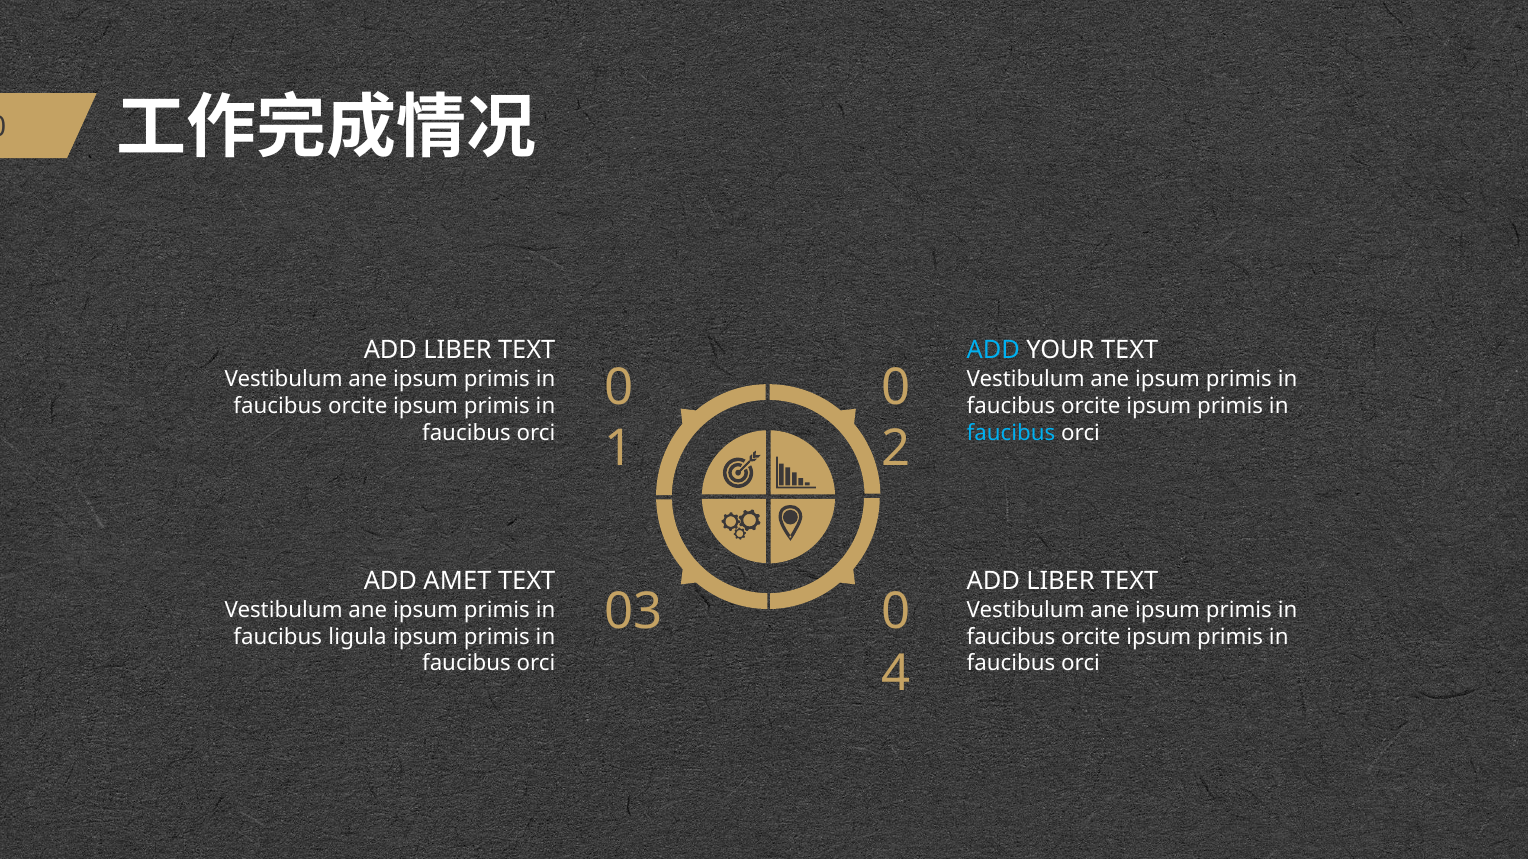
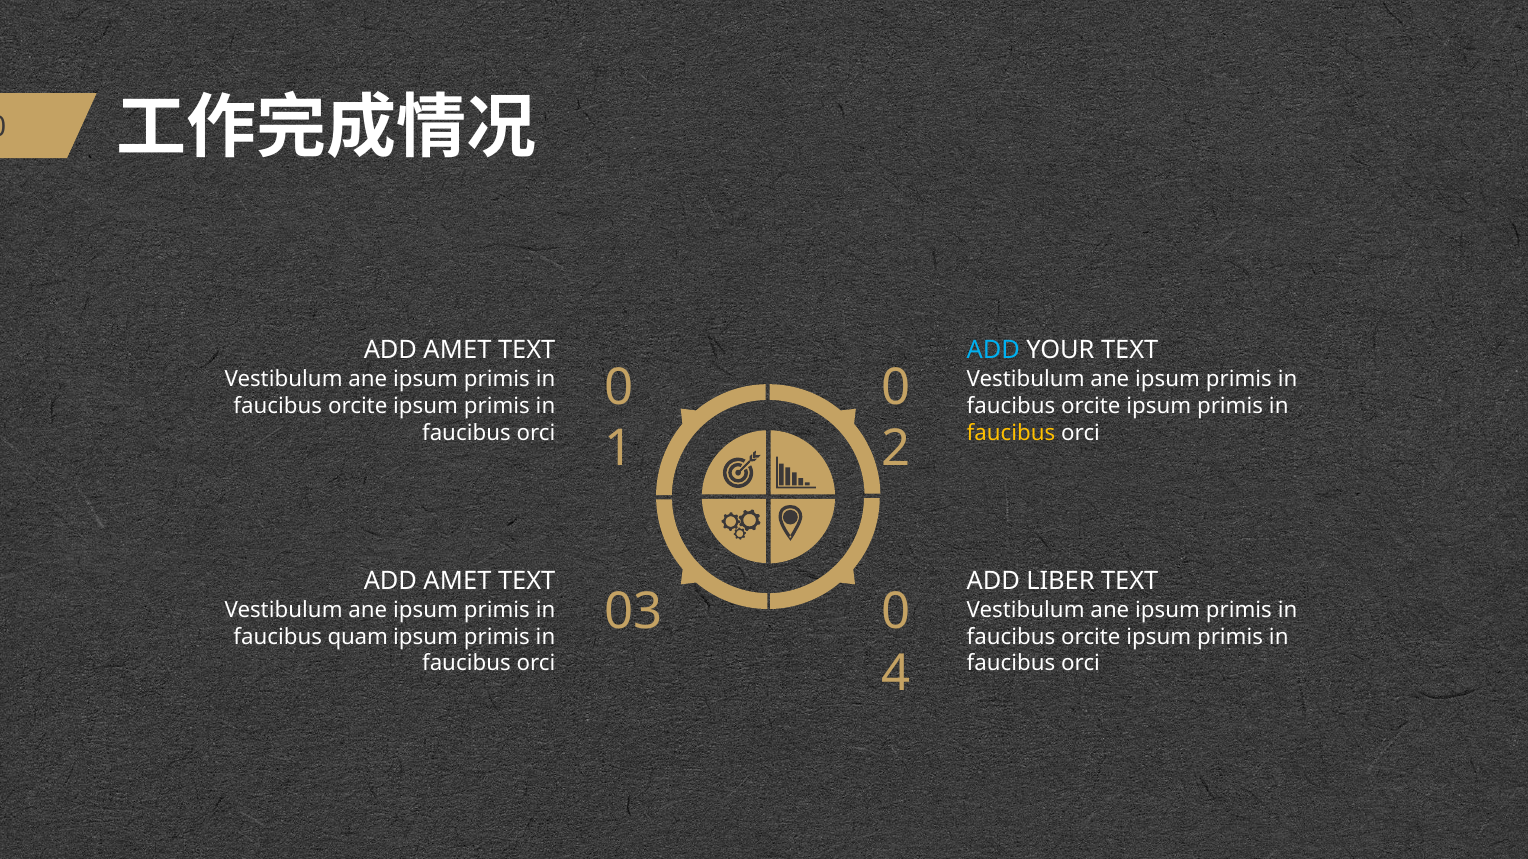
LIBER at (458, 351): LIBER -> AMET
faucibus at (1011, 433) colour: light blue -> yellow
ligula: ligula -> quam
